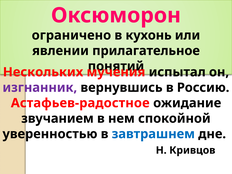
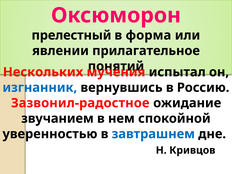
ограничено: ограничено -> прелестный
кухонь: кухонь -> форма
изгнанник colour: purple -> blue
Астафьев-радостное: Астафьев-радостное -> Зазвонил-радостное
